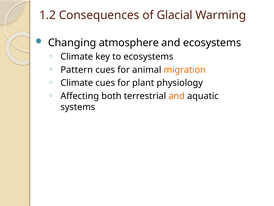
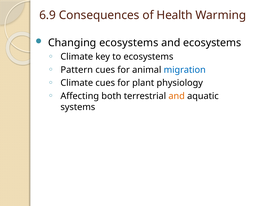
1.2: 1.2 -> 6.9
Glacial: Glacial -> Health
Changing atmosphere: atmosphere -> ecosystems
migration colour: orange -> blue
